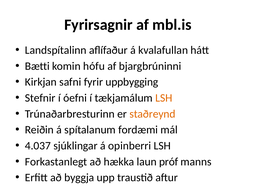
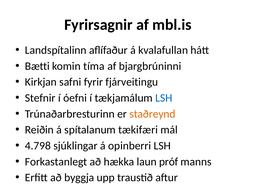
hófu: hófu -> tíma
uppbygging: uppbygging -> fjárveitingu
LSH at (164, 98) colour: orange -> blue
fordæmi: fordæmi -> tækifæri
4.037: 4.037 -> 4.798
